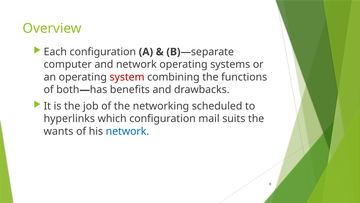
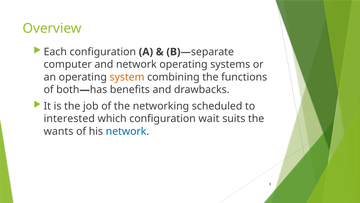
system colour: red -> orange
hyperlinks: hyperlinks -> interested
mail: mail -> wait
